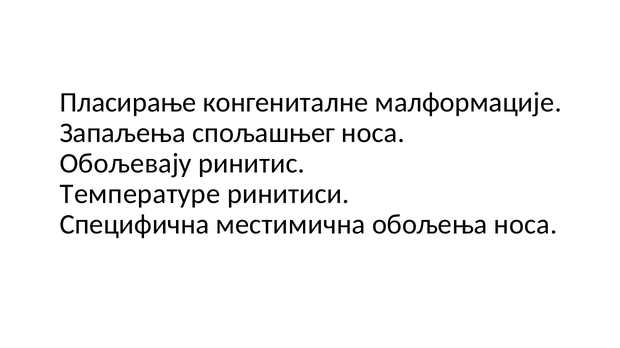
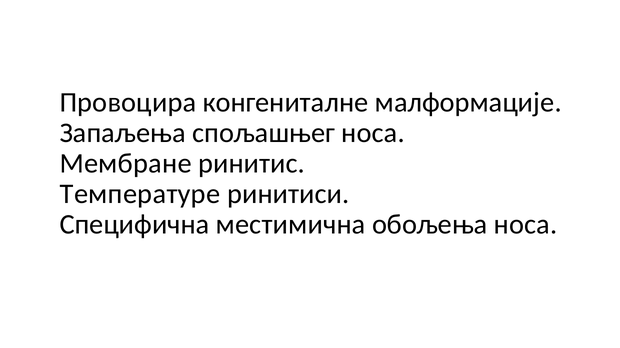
Пласирање: Пласирање -> Провоцира
Обољевају: Обољевају -> Мембране
